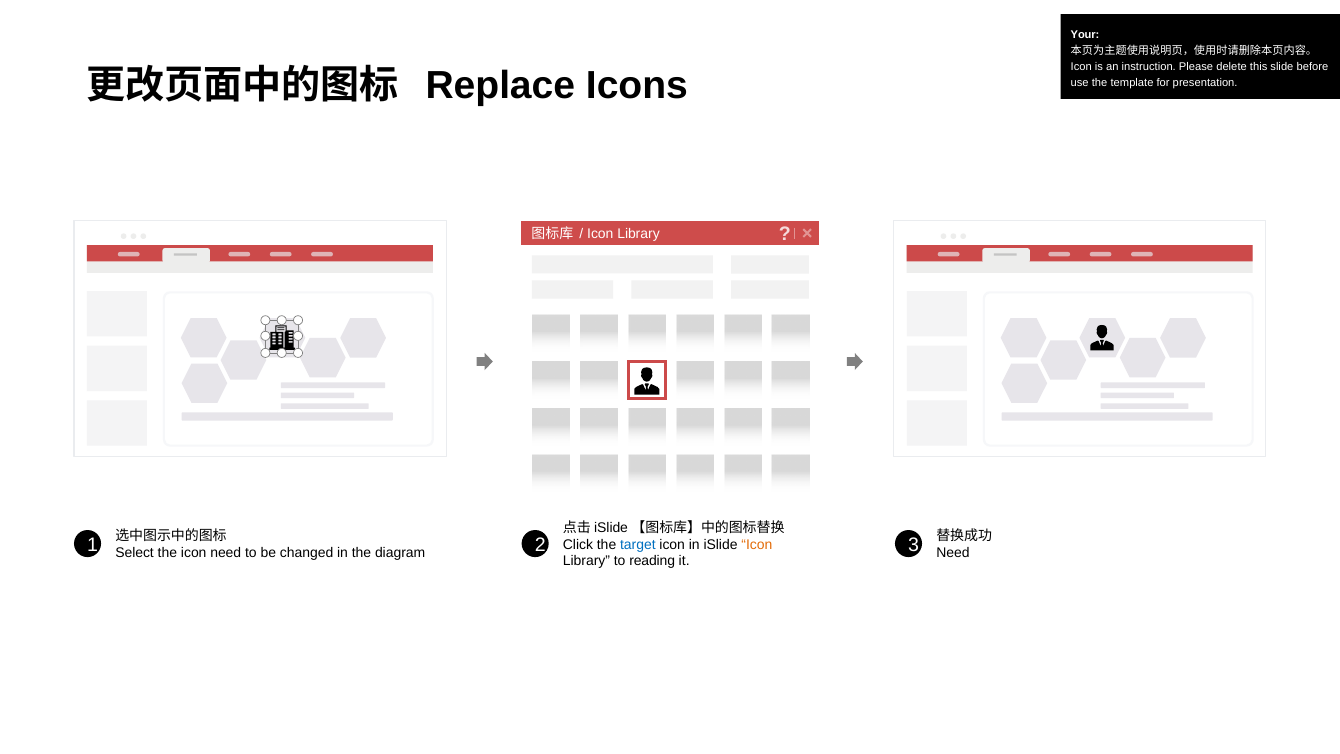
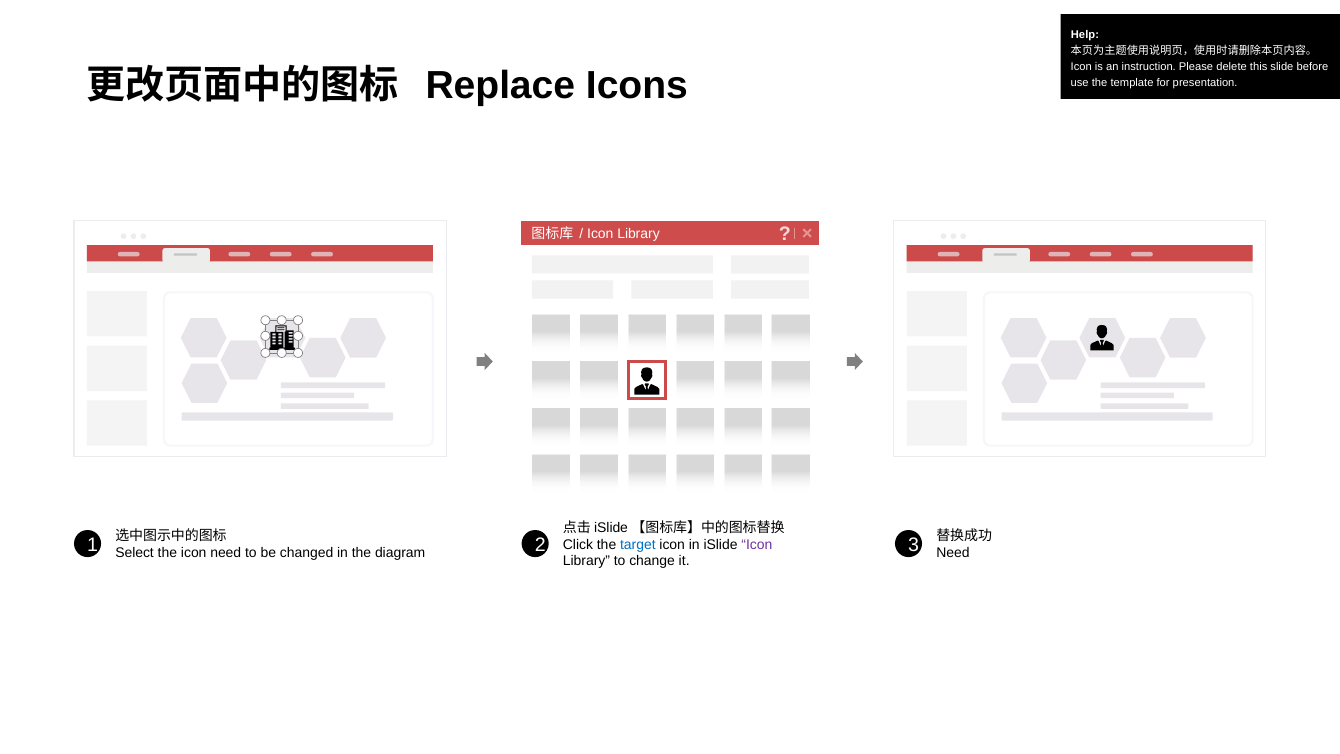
Your: Your -> Help
Icon at (757, 544) colour: orange -> purple
reading: reading -> change
